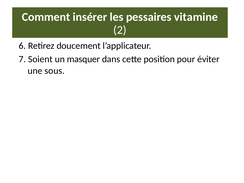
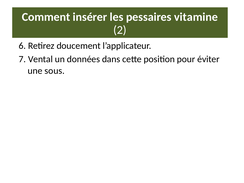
Soient: Soient -> Vental
masquer: masquer -> données
